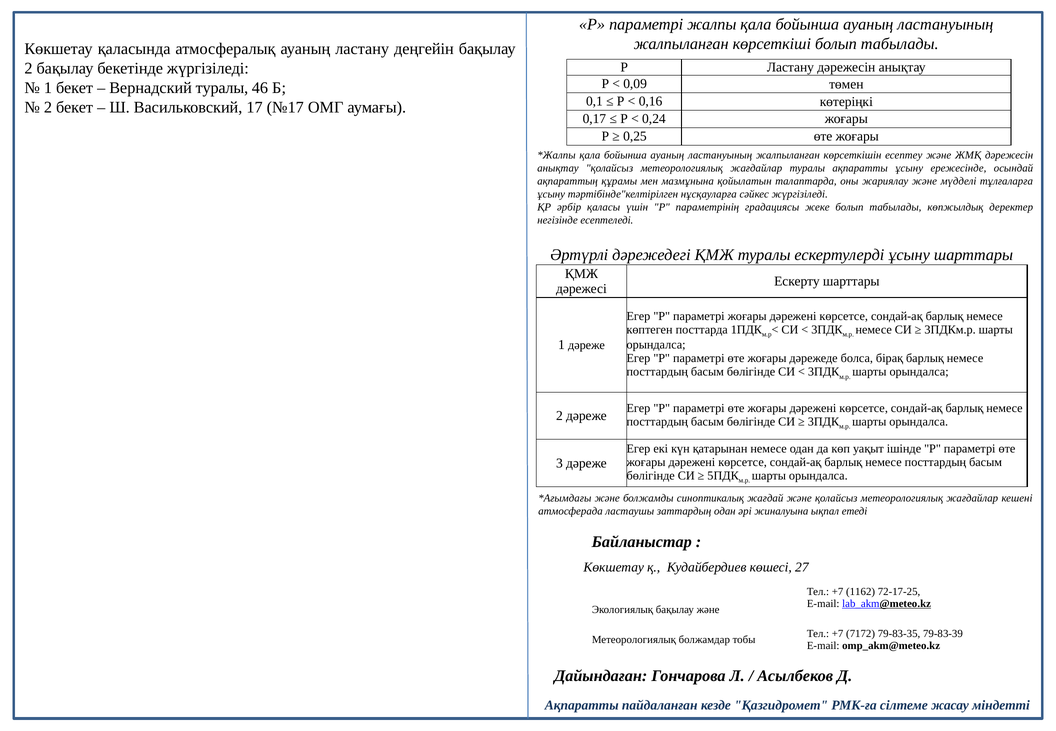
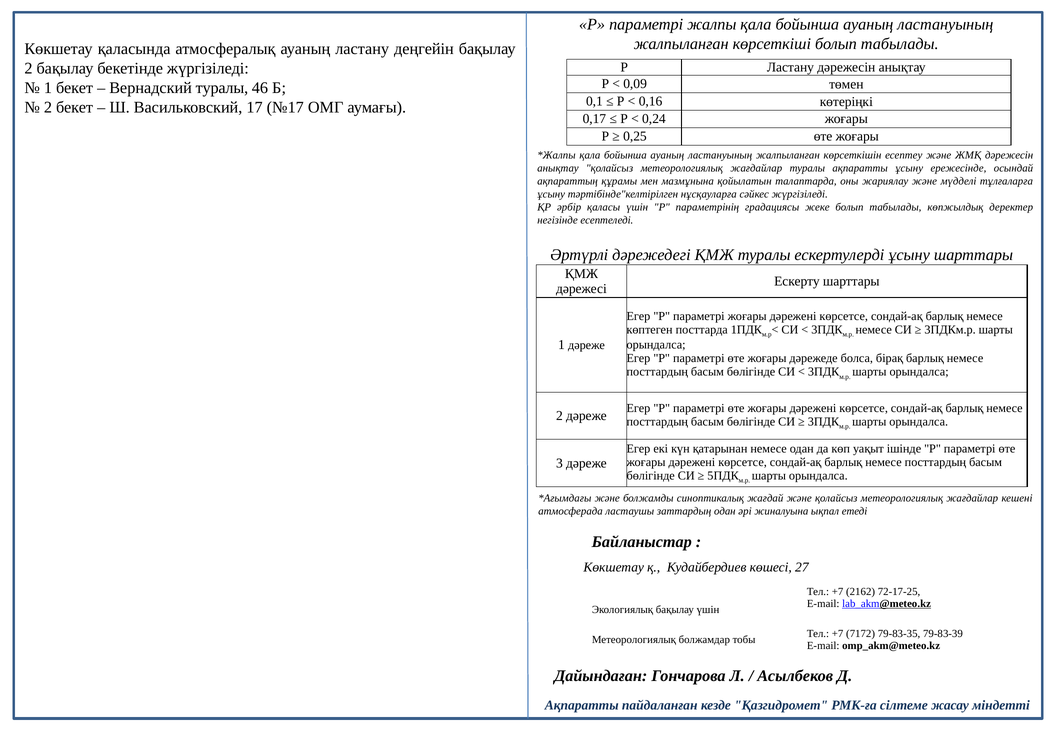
1162: 1162 -> 2162
бақылау және: және -> үшін
